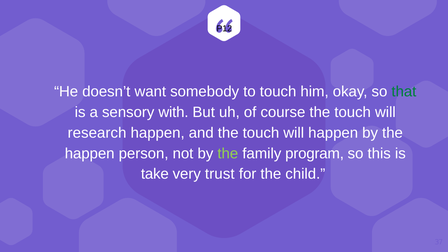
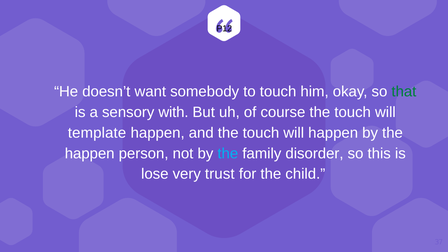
research: research -> template
the at (228, 153) colour: light green -> light blue
program: program -> disorder
take: take -> lose
